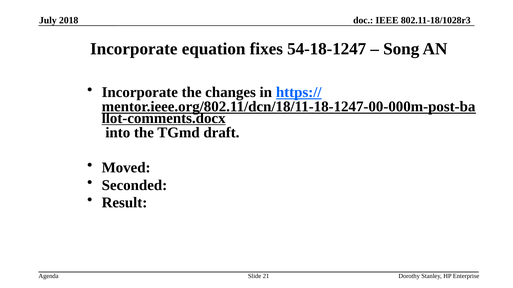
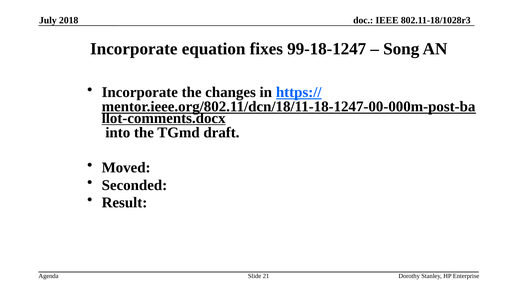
54-18-1247: 54-18-1247 -> 99-18-1247
